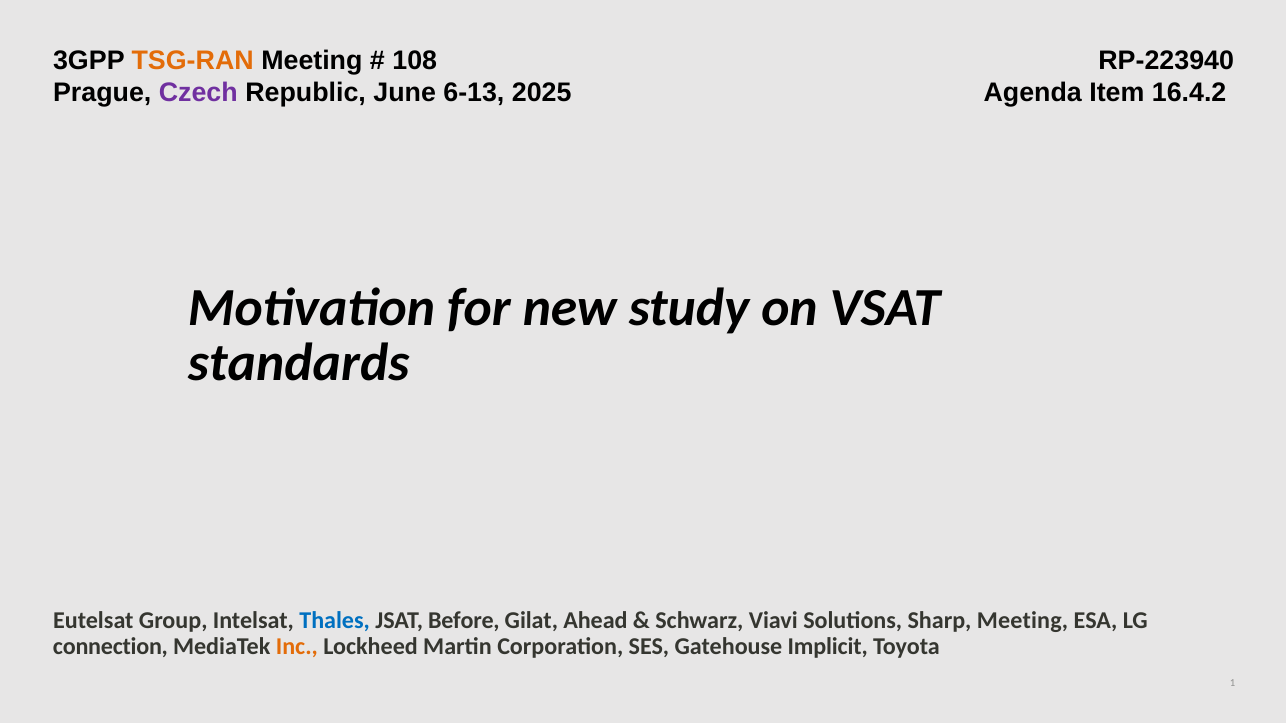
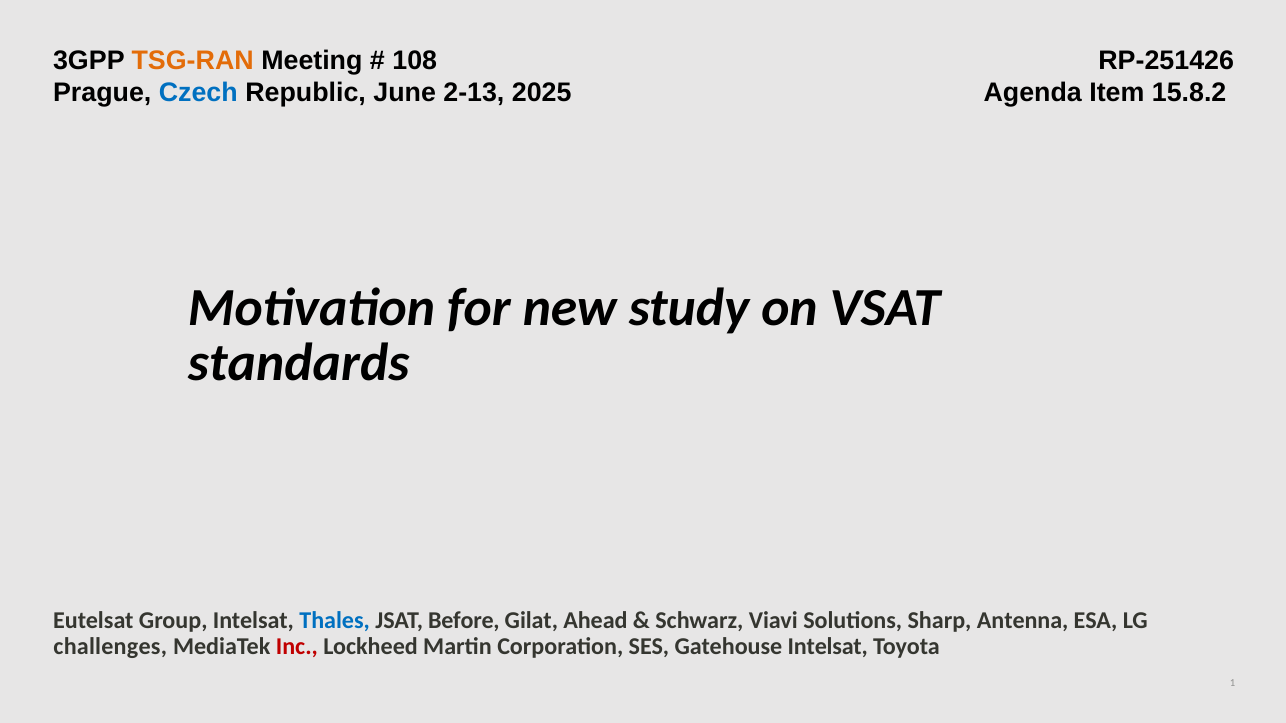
RP-223940: RP-223940 -> RP-251426
Czech colour: purple -> blue
6-13: 6-13 -> 2-13
16.4.2: 16.4.2 -> 15.8.2
Sharp Meeting: Meeting -> Antenna
connection: connection -> challenges
Inc colour: orange -> red
Gatehouse Implicit: Implicit -> Intelsat
